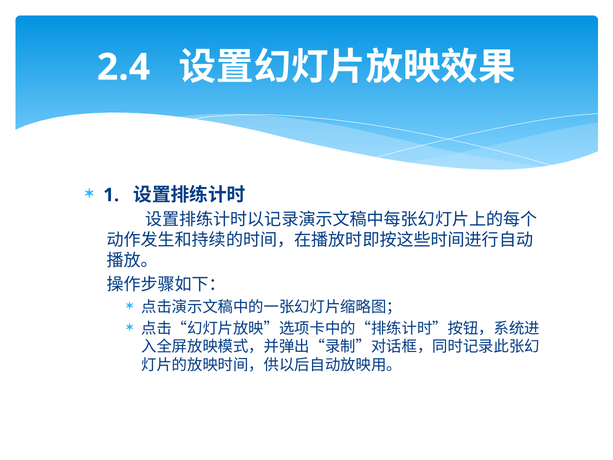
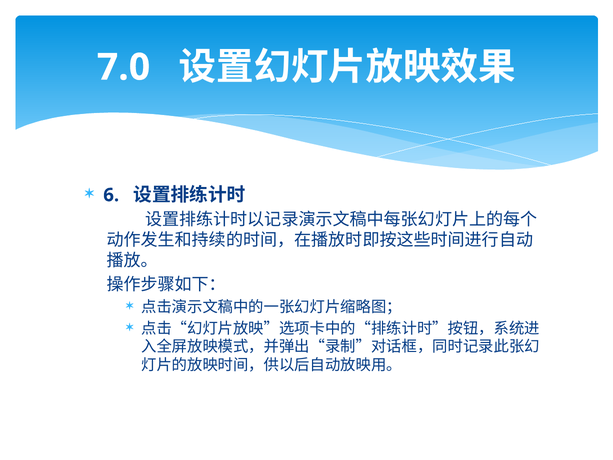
2.4: 2.4 -> 7.0
1: 1 -> 6
